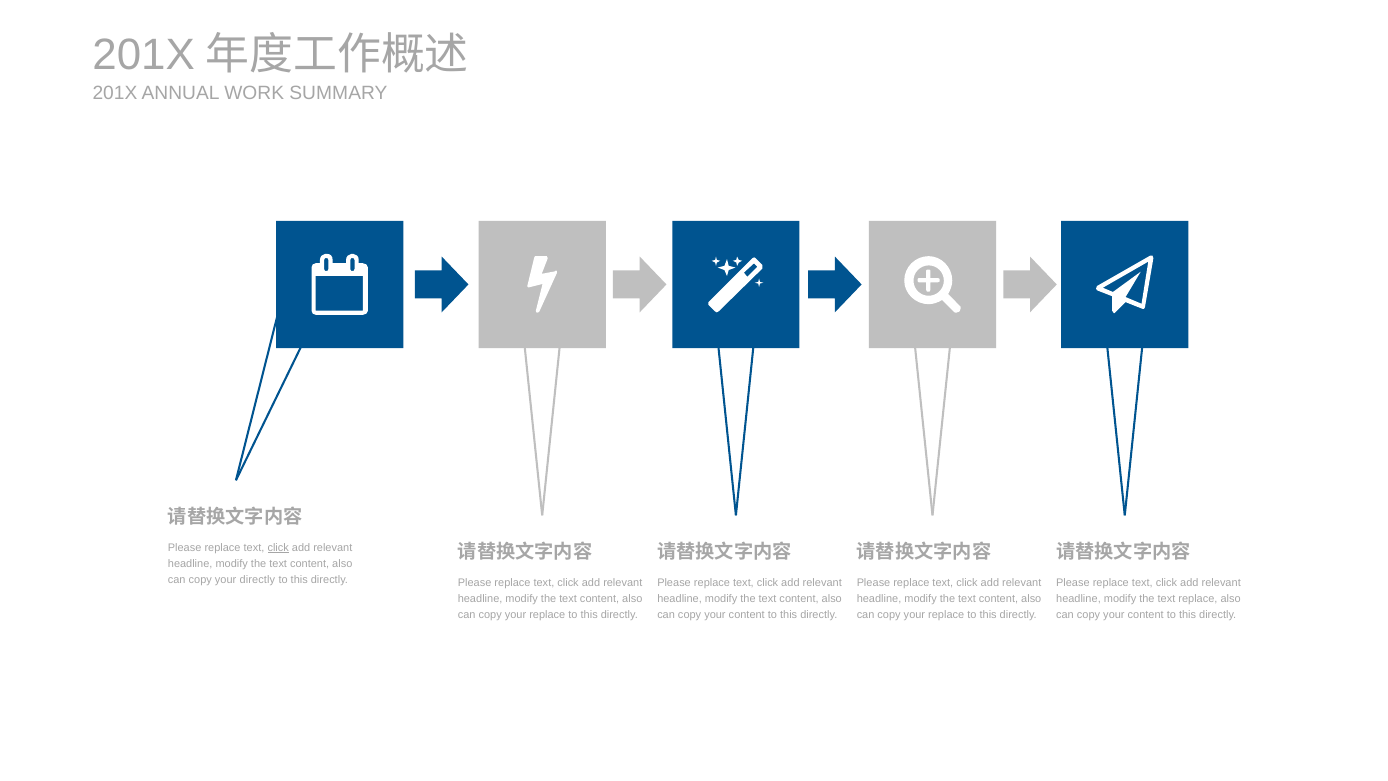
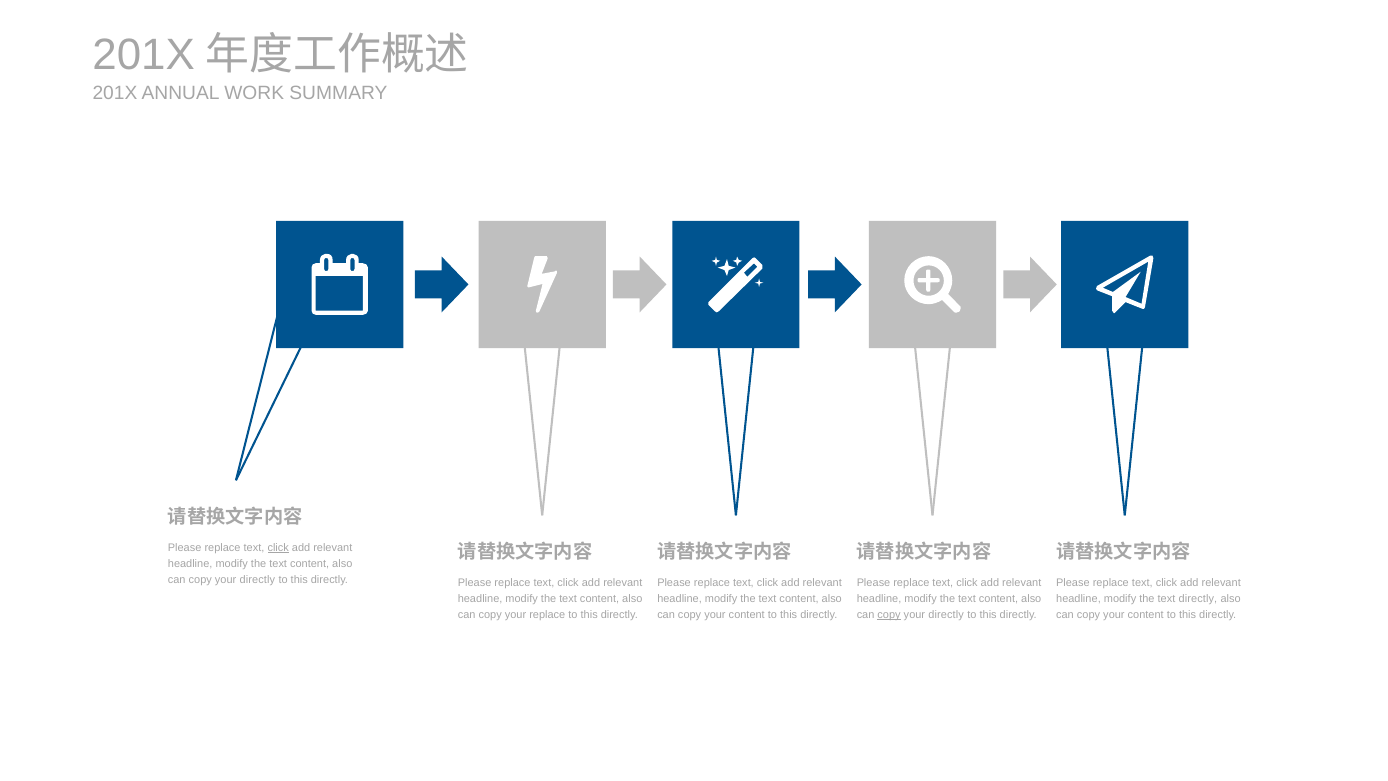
text replace: replace -> directly
copy at (889, 614) underline: none -> present
replace at (946, 614): replace -> directly
